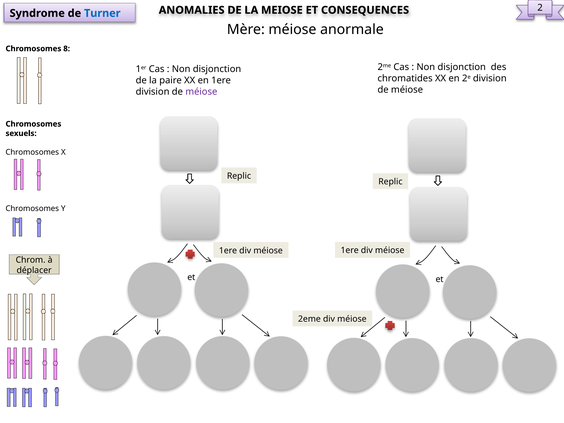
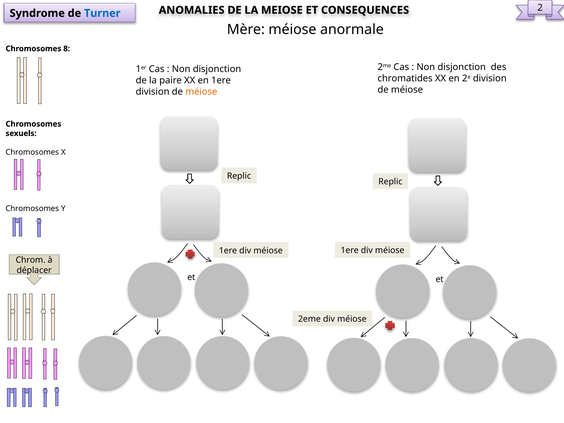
méiose at (201, 92) colour: purple -> orange
